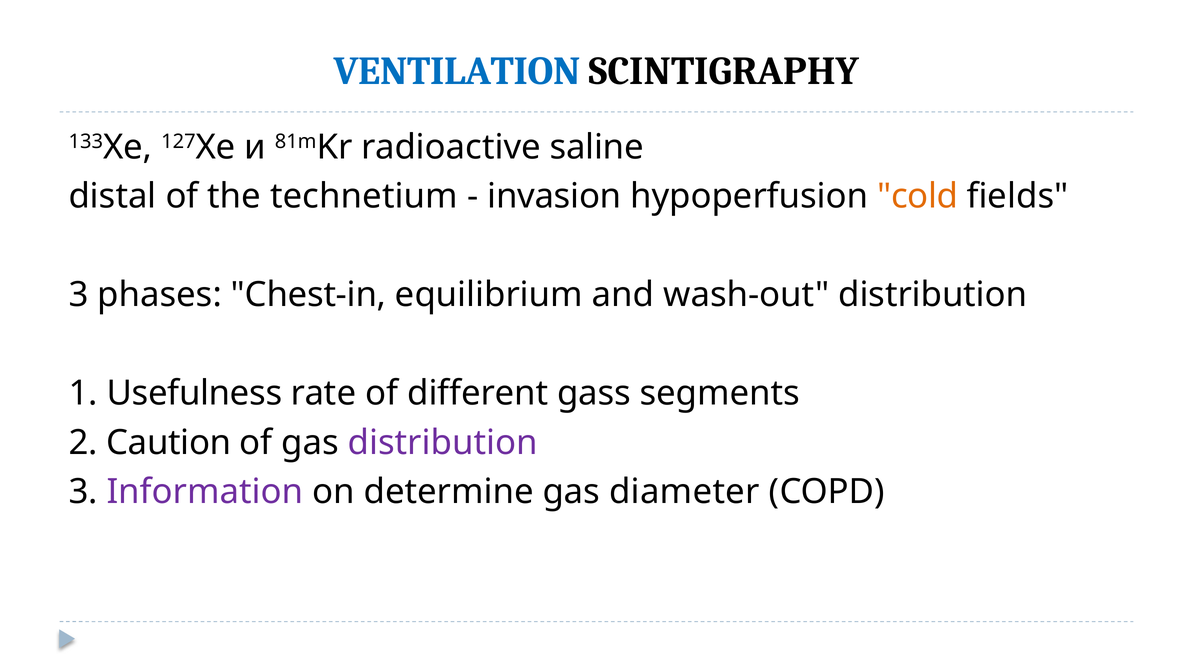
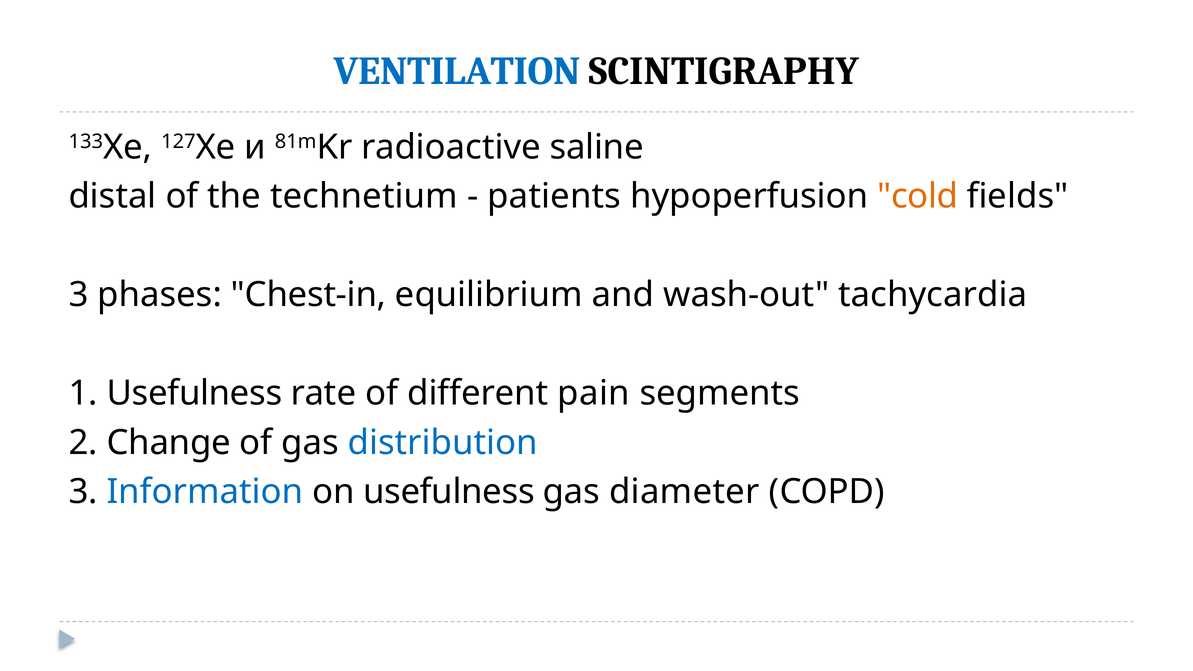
invasion: invasion -> patients
wash-out distribution: distribution -> tachycardia
gass: gass -> pain
Caution: Caution -> Change
distribution at (443, 443) colour: purple -> blue
Information colour: purple -> blue
on determine: determine -> usefulness
